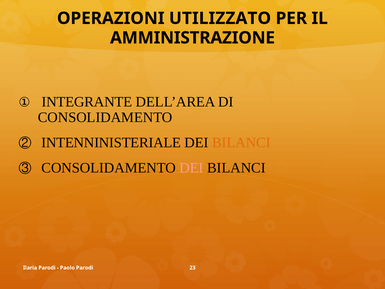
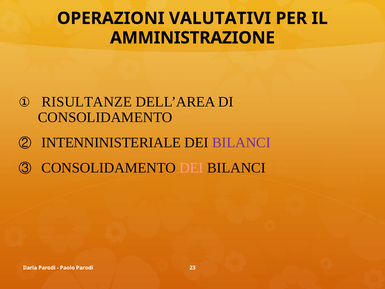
UTILIZZATO: UTILIZZATO -> VALUTATIVI
INTEGRANTE: INTEGRANTE -> RISULTANZE
BILANCI at (241, 143) colour: orange -> purple
